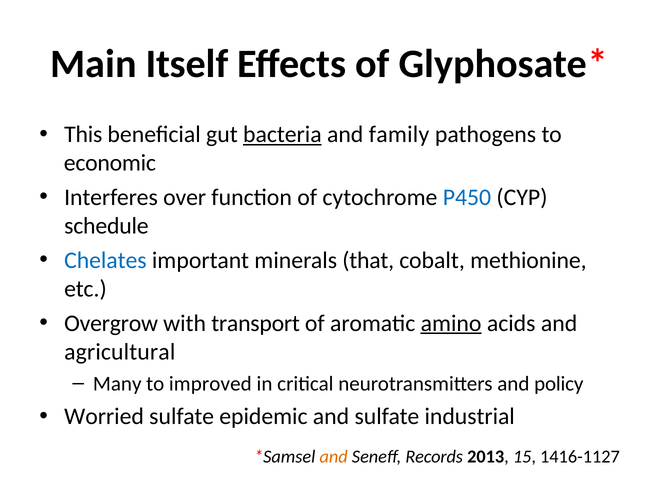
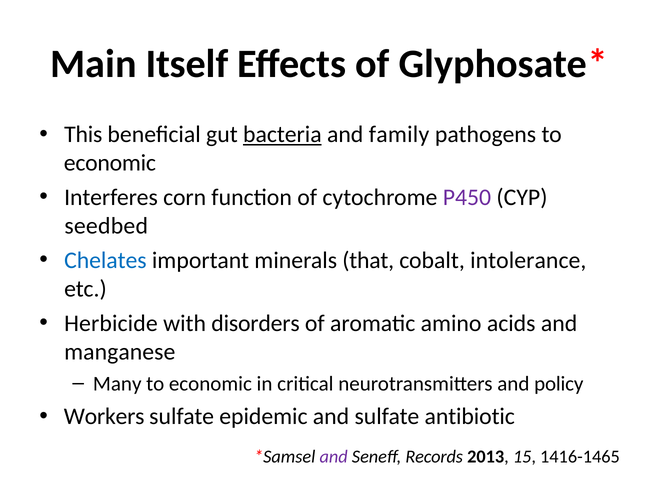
over: over -> corn
P450 colour: blue -> purple
schedule: schedule -> seedbed
methionine: methionine -> intolerance
Overgrow: Overgrow -> Herbicide
transport: transport -> disorders
amino underline: present -> none
agricultural: agricultural -> manganese
improved at (210, 383): improved -> economic
Worried: Worried -> Workers
industrial: industrial -> antibiotic
and at (334, 456) colour: orange -> purple
1416-1127: 1416-1127 -> 1416-1465
